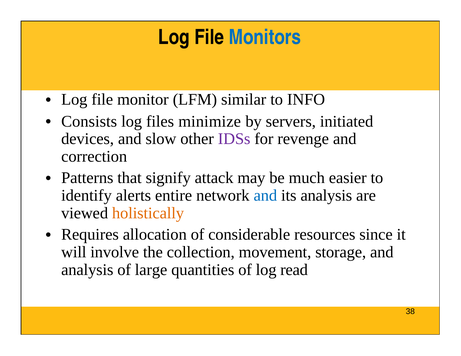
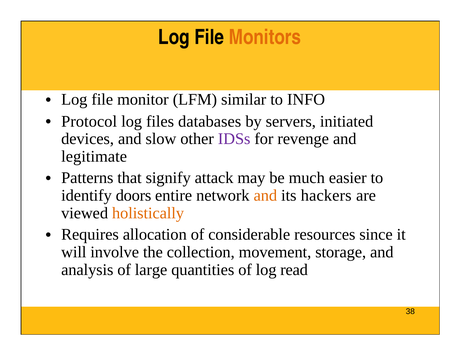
Monitors colour: blue -> orange
Consists: Consists -> Protocol
minimize: minimize -> databases
correction: correction -> legitimate
alerts: alerts -> doors
and at (265, 196) colour: blue -> orange
its analysis: analysis -> hackers
